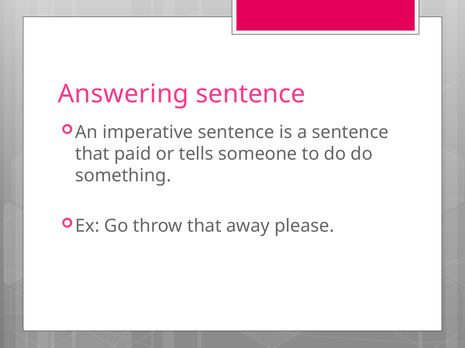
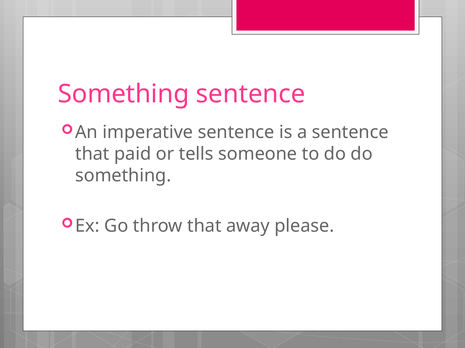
Answering at (123, 94): Answering -> Something
